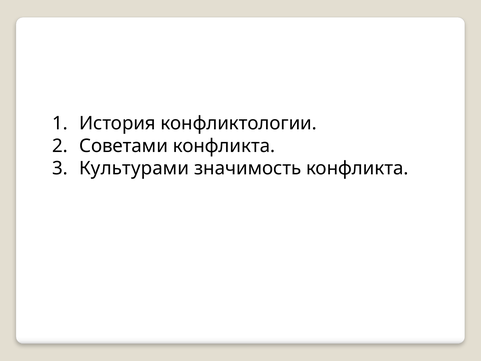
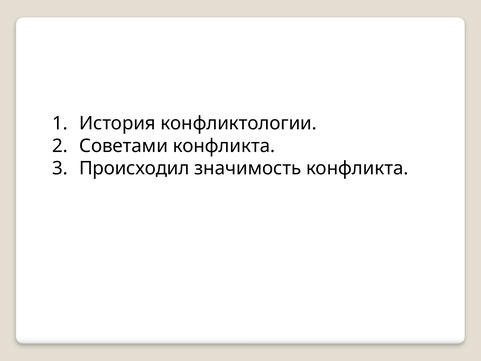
Культурами: Культурами -> Происходил
